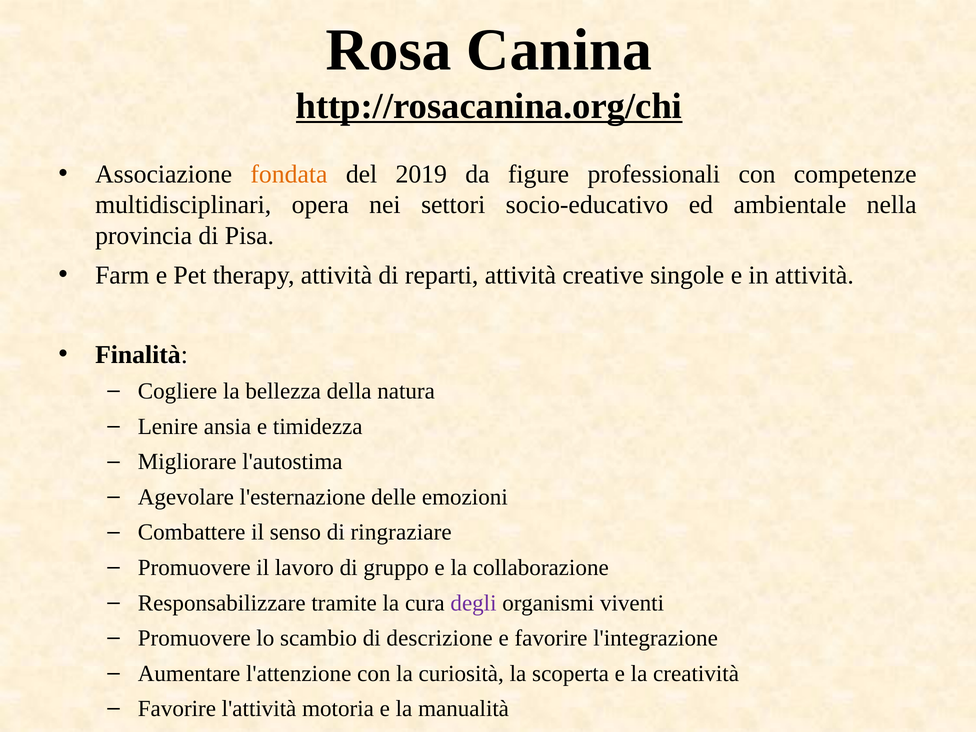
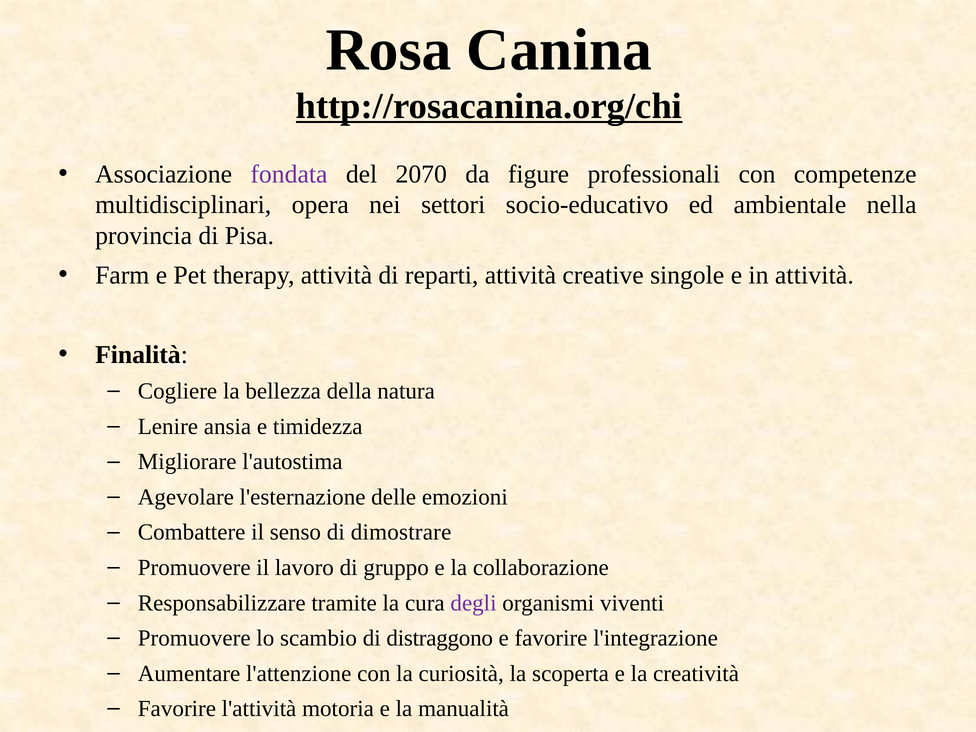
fondata colour: orange -> purple
2019: 2019 -> 2070
ringraziare: ringraziare -> dimostrare
descrizione: descrizione -> distraggono
